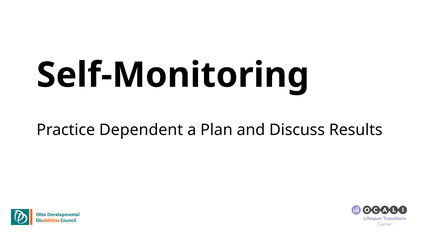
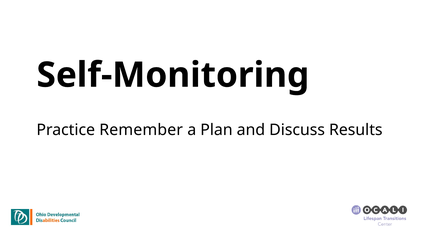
Dependent: Dependent -> Remember
